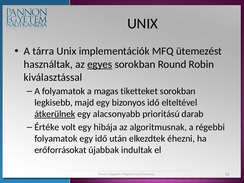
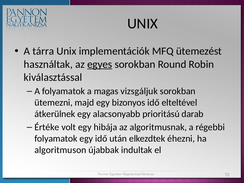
tiketteket: tiketteket -> vizsgáljuk
legkisebb: legkisebb -> ütemezni
átkerülnek underline: present -> none
erőforrásokat: erőforrásokat -> algoritmuson
